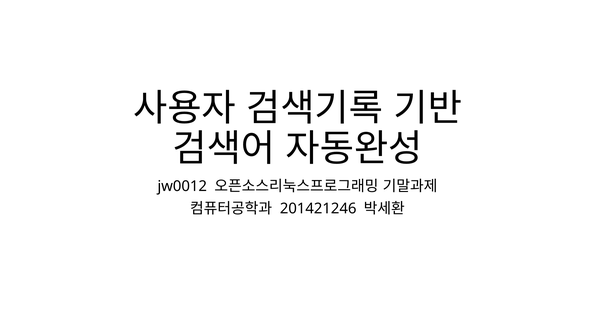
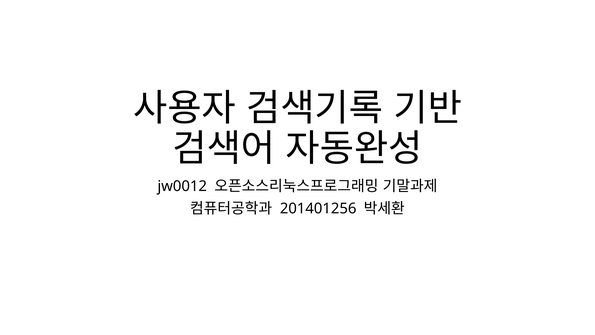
201421246: 201421246 -> 201401256
